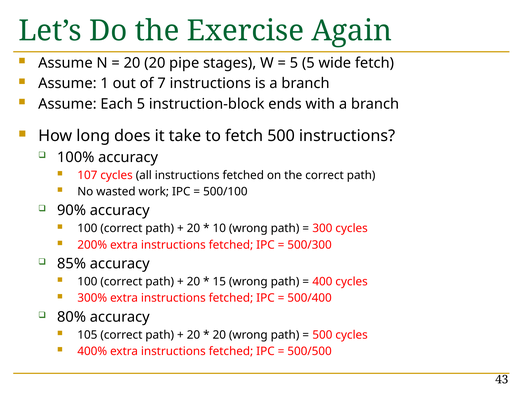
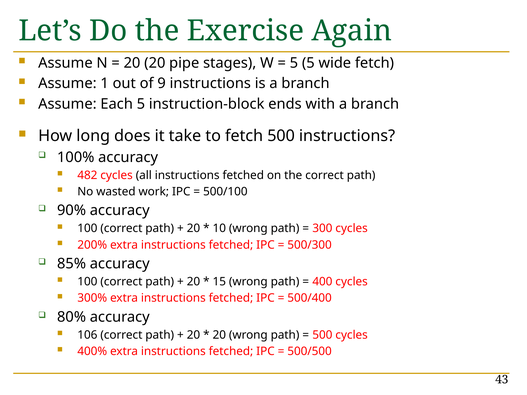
7: 7 -> 9
107: 107 -> 482
105: 105 -> 106
